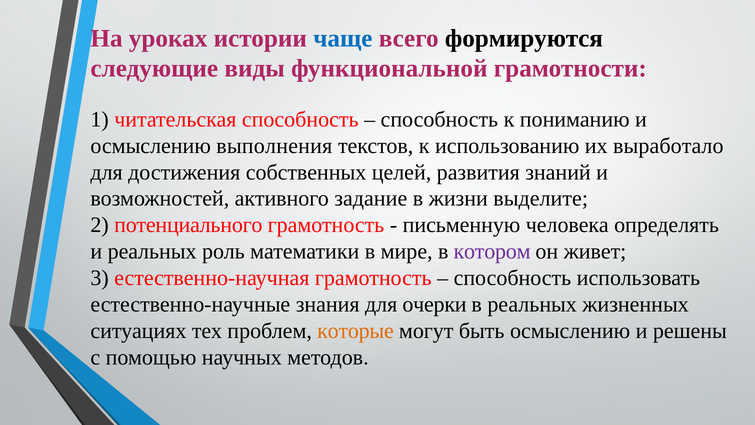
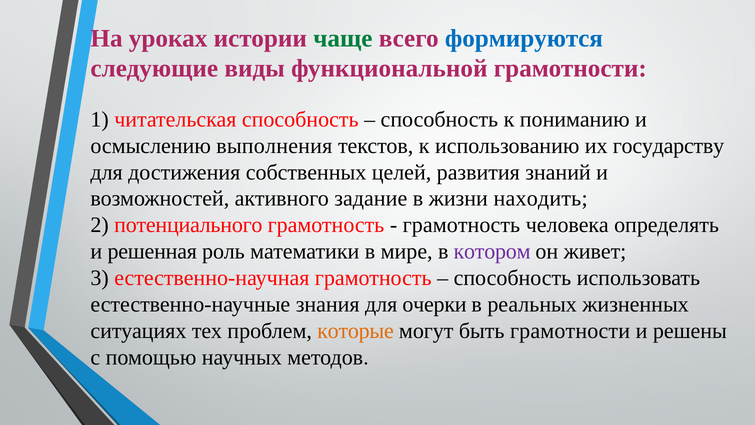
чаще colour: blue -> green
формируются colour: black -> blue
выработало: выработало -> государству
выделите: выделите -> находить
письменную at (462, 225): письменную -> грамотность
и реальных: реальных -> решенная
быть осмыслению: осмыслению -> грамотности
